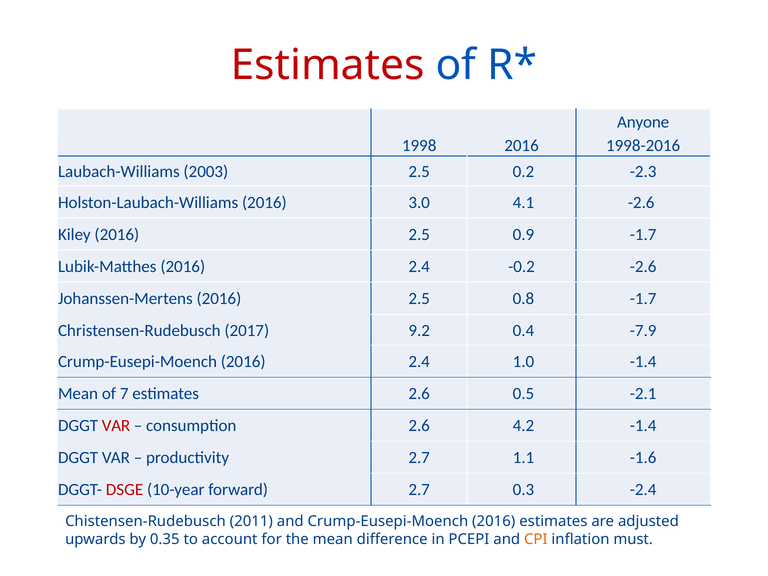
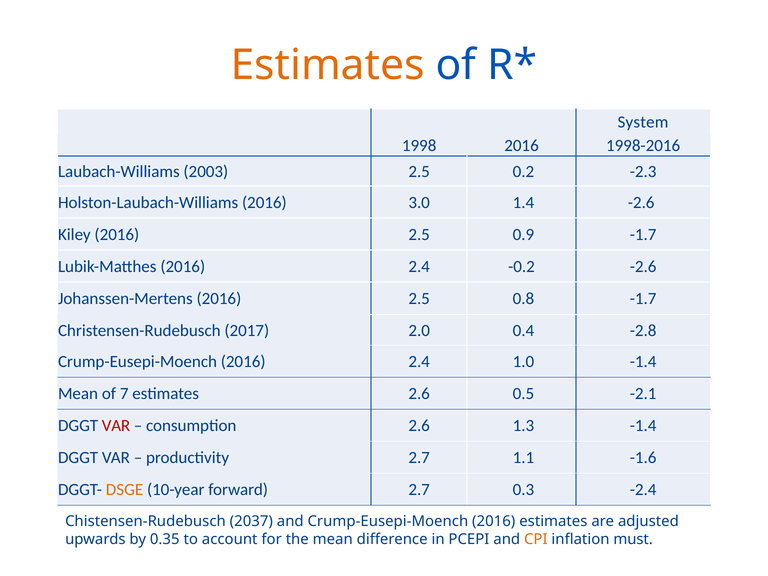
Estimates at (328, 65) colour: red -> orange
Anyone: Anyone -> System
4.1: 4.1 -> 1.4
9.2: 9.2 -> 2.0
-7.9: -7.9 -> -2.8
4.2: 4.2 -> 1.3
DSGE colour: red -> orange
2011: 2011 -> 2037
